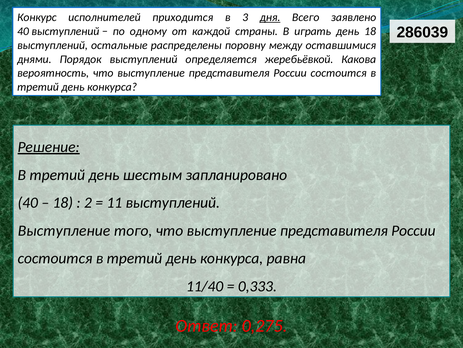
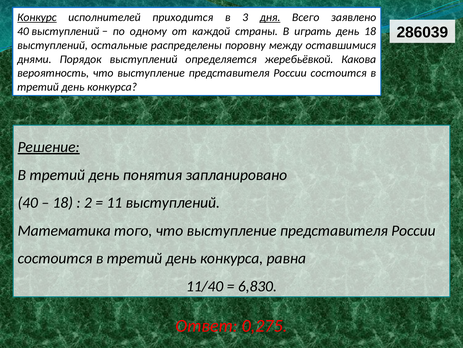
Конкурс underline: none -> present
шестым: шестым -> понятия
Выступление at (64, 230): Выступление -> Математика
0,333: 0,333 -> 6,830
